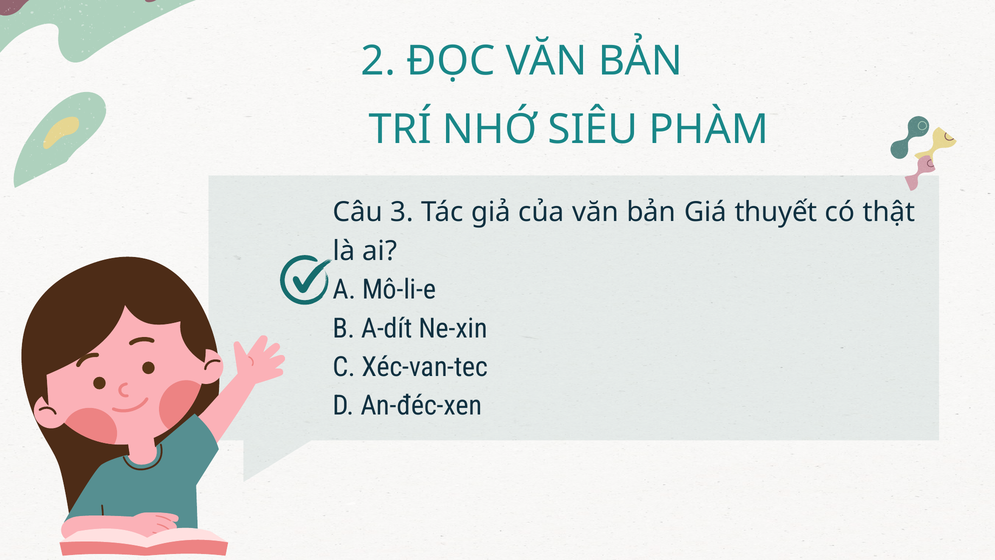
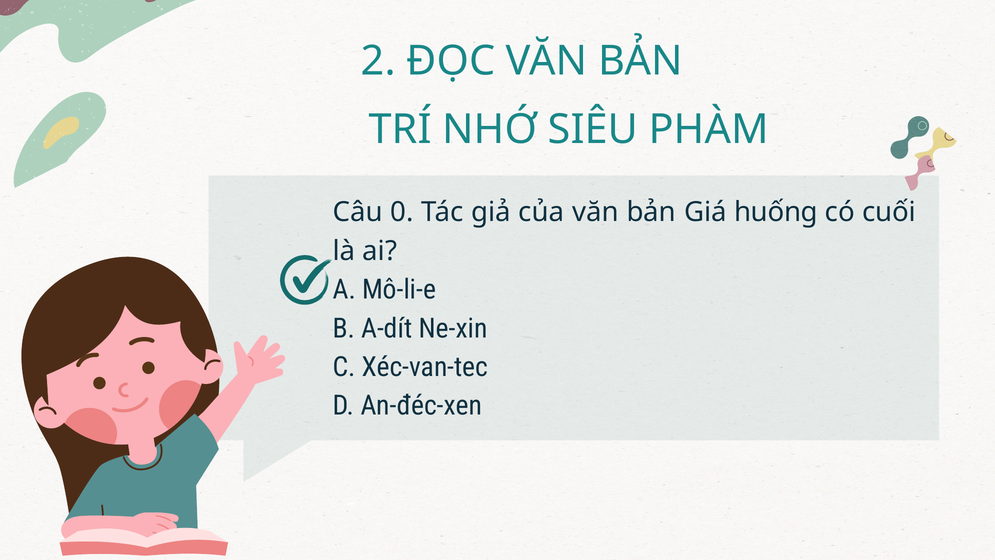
3: 3 -> 0
thuyết: thuyết -> huống
thật: thật -> cuối
